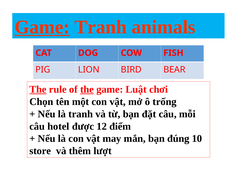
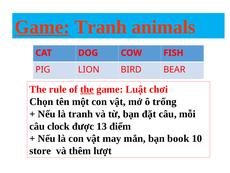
The at (38, 89) underline: present -> none
hotel: hotel -> clock
12: 12 -> 13
đúng: đúng -> book
